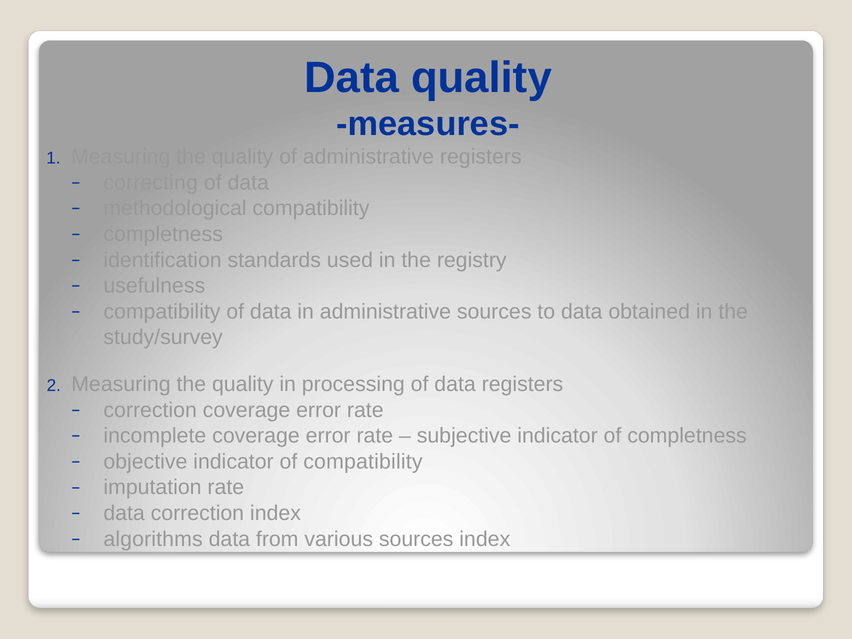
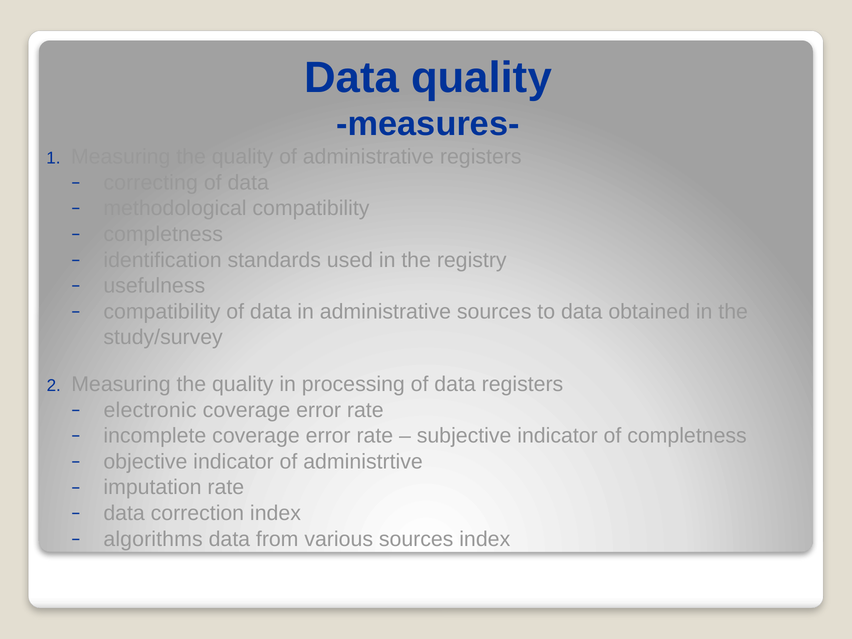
correction at (150, 410): correction -> electronic
of compatibility: compatibility -> administrtive
